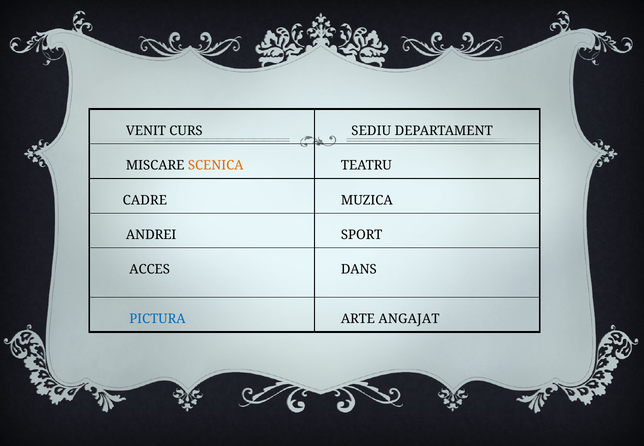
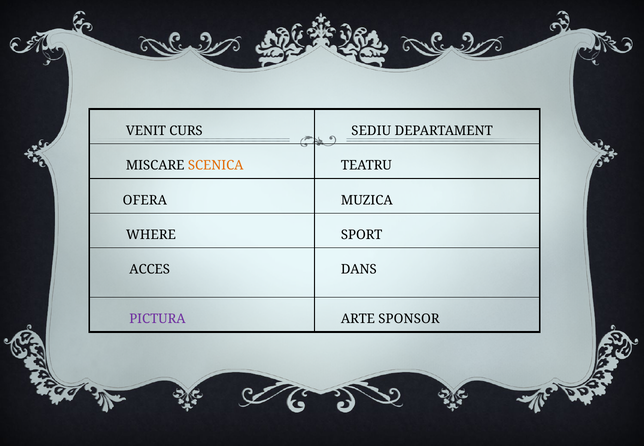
CADRE: CADRE -> OFERA
ANDREI: ANDREI -> WHERE
PICTURA colour: blue -> purple
ANGAJAT: ANGAJAT -> SPONSOR
